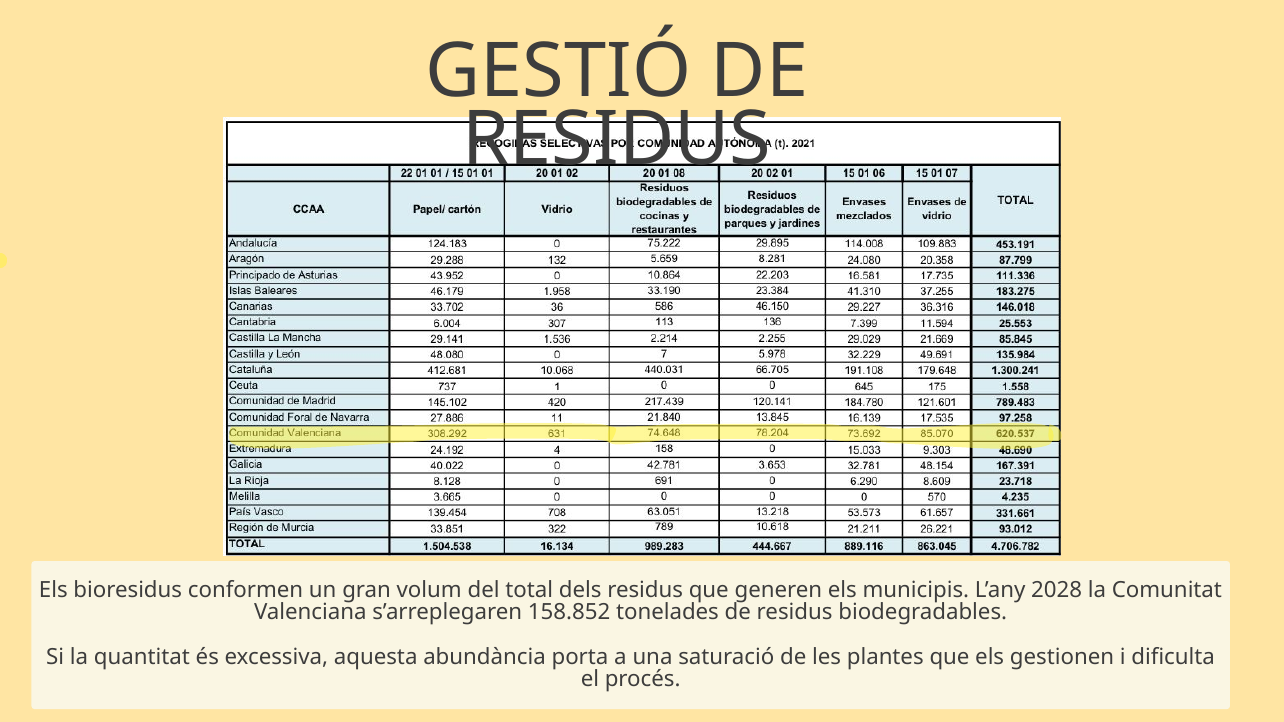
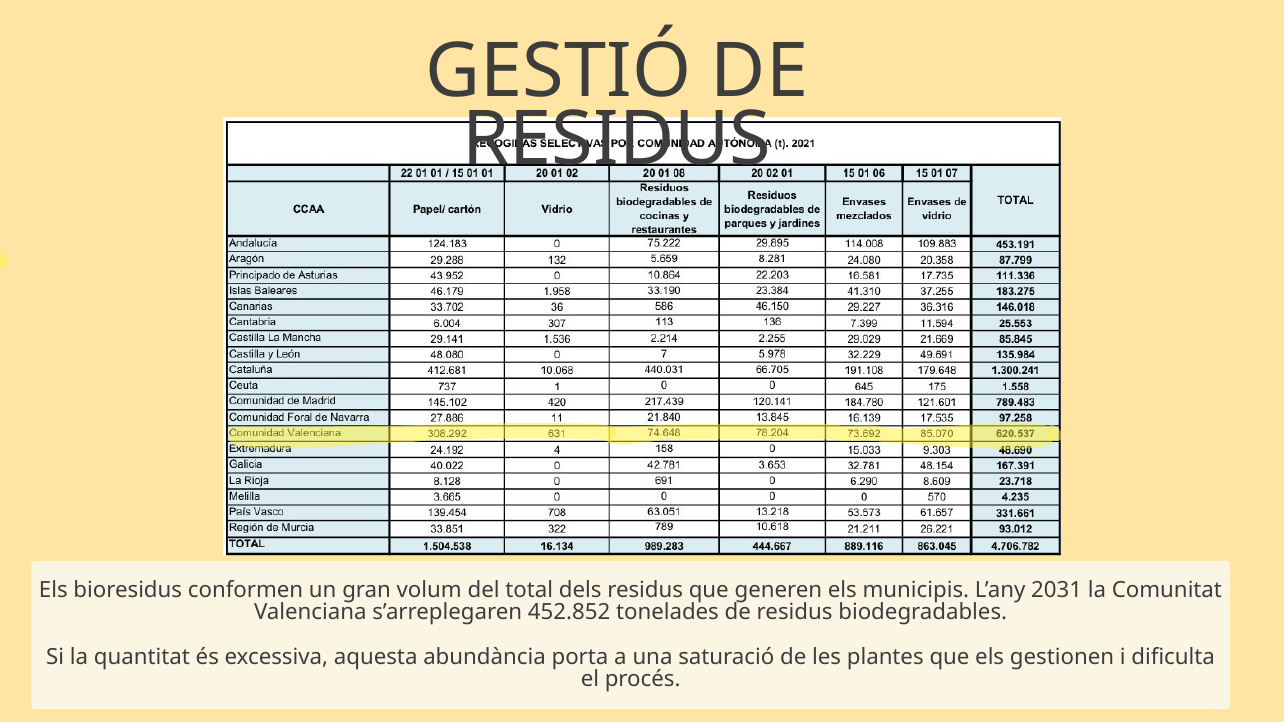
2028: 2028 -> 2031
158.852: 158.852 -> 452.852
